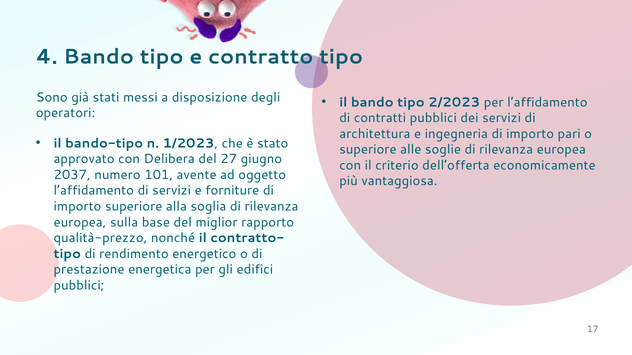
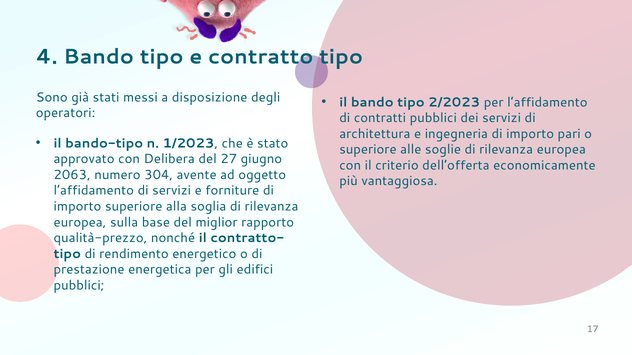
2037: 2037 -> 2063
101: 101 -> 304
